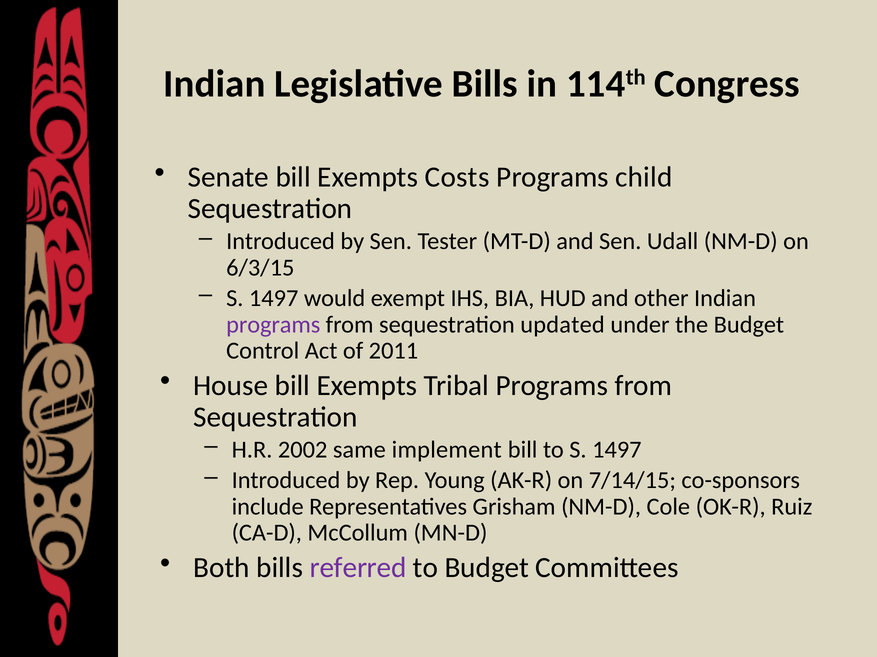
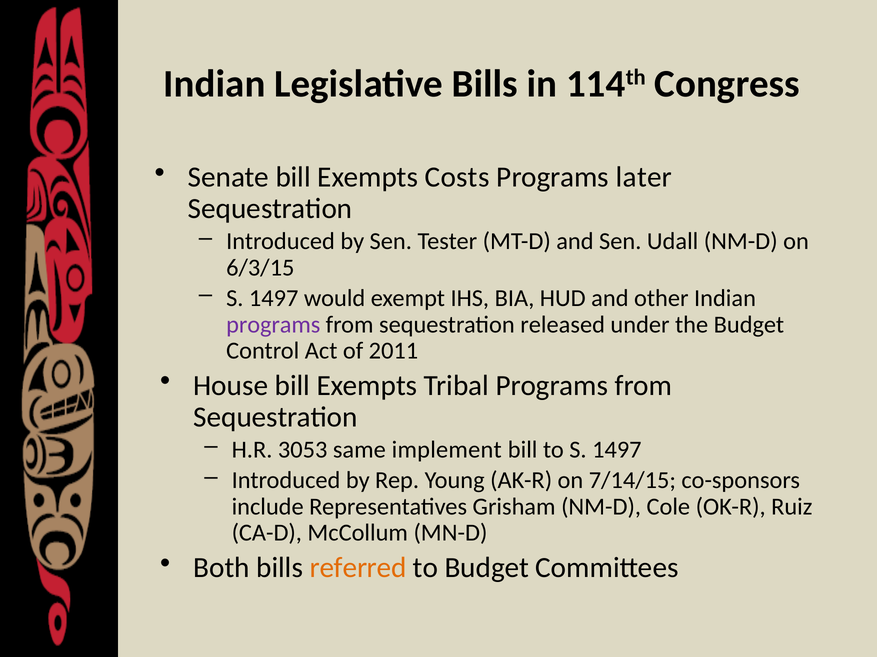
child: child -> later
updated: updated -> released
2002: 2002 -> 3053
referred colour: purple -> orange
